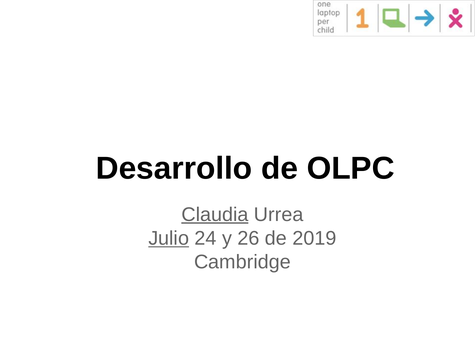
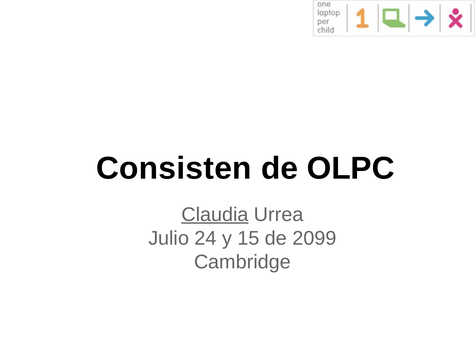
Desarrollo: Desarrollo -> Consisten
Julio underline: present -> none
26: 26 -> 15
2019: 2019 -> 2099
